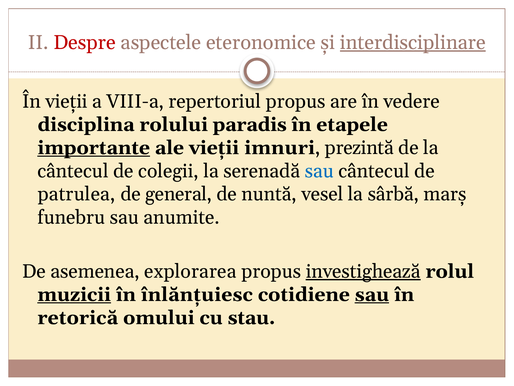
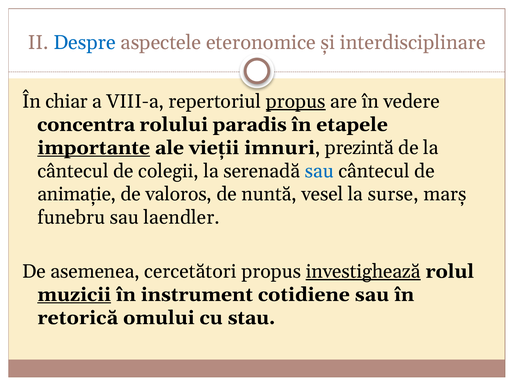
Despre colour: red -> blue
interdisciplinare underline: present -> none
În vieții: vieții -> chiar
propus at (296, 101) underline: none -> present
disciplina: disciplina -> concentra
patrulea: patrulea -> animație
general: general -> valoros
sârbă: sârbă -> surse
anumite: anumite -> laendler
explorarea: explorarea -> cercetători
înlănțuiesc: înlănțuiesc -> instrument
sau at (372, 294) underline: present -> none
